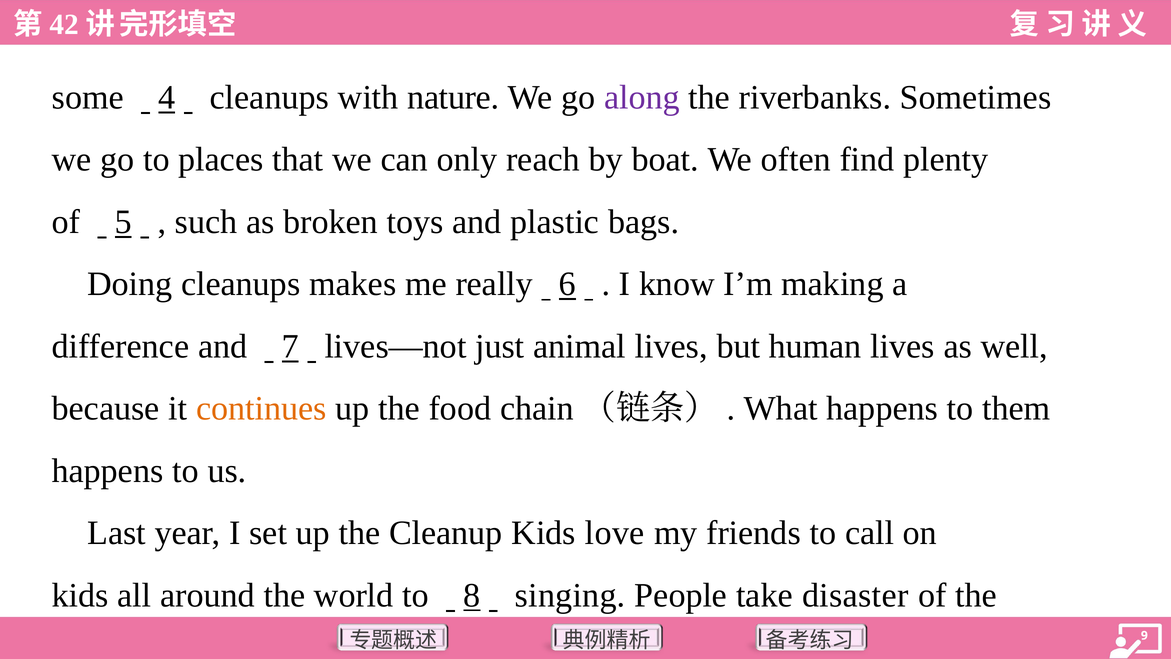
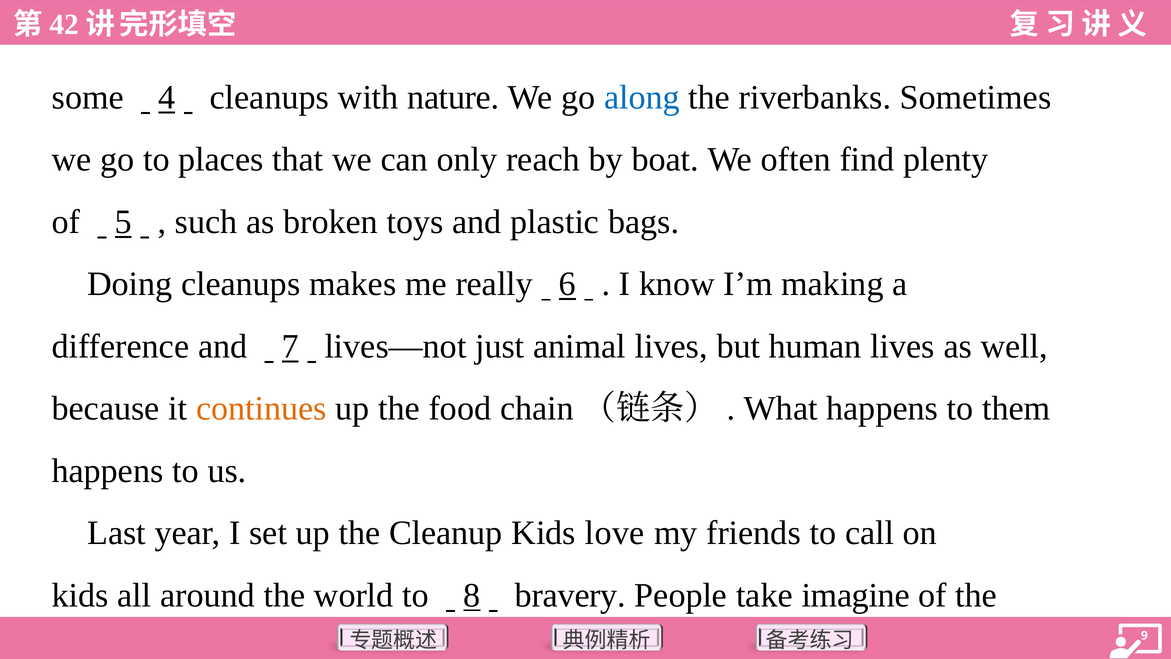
along colour: purple -> blue
singing: singing -> bravery
disaster: disaster -> imagine
